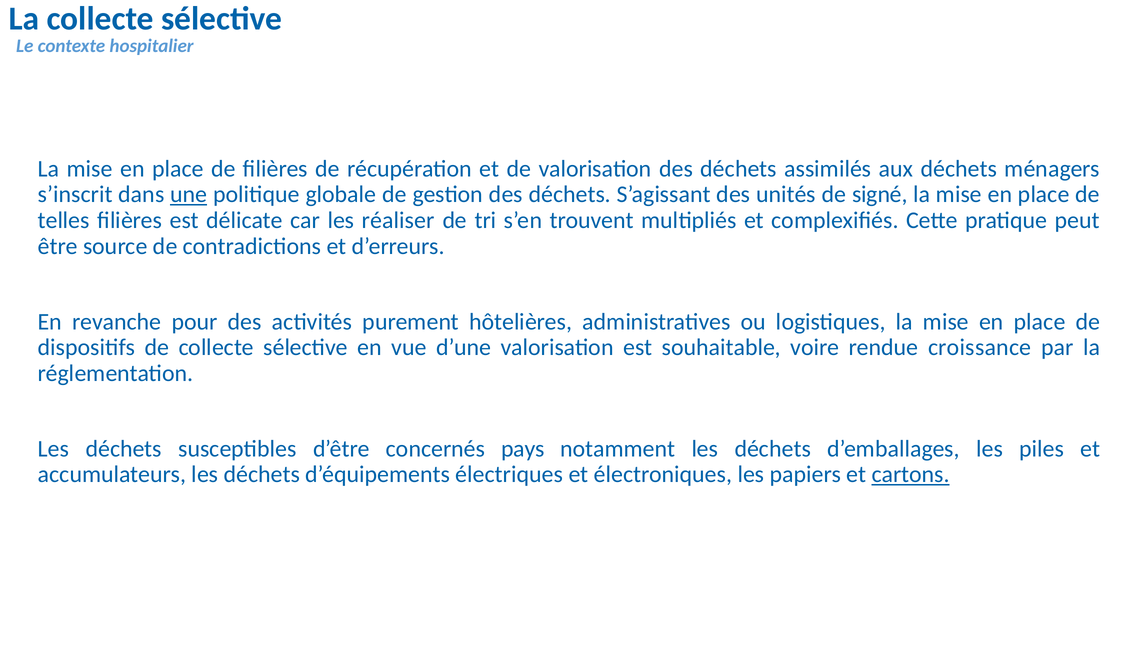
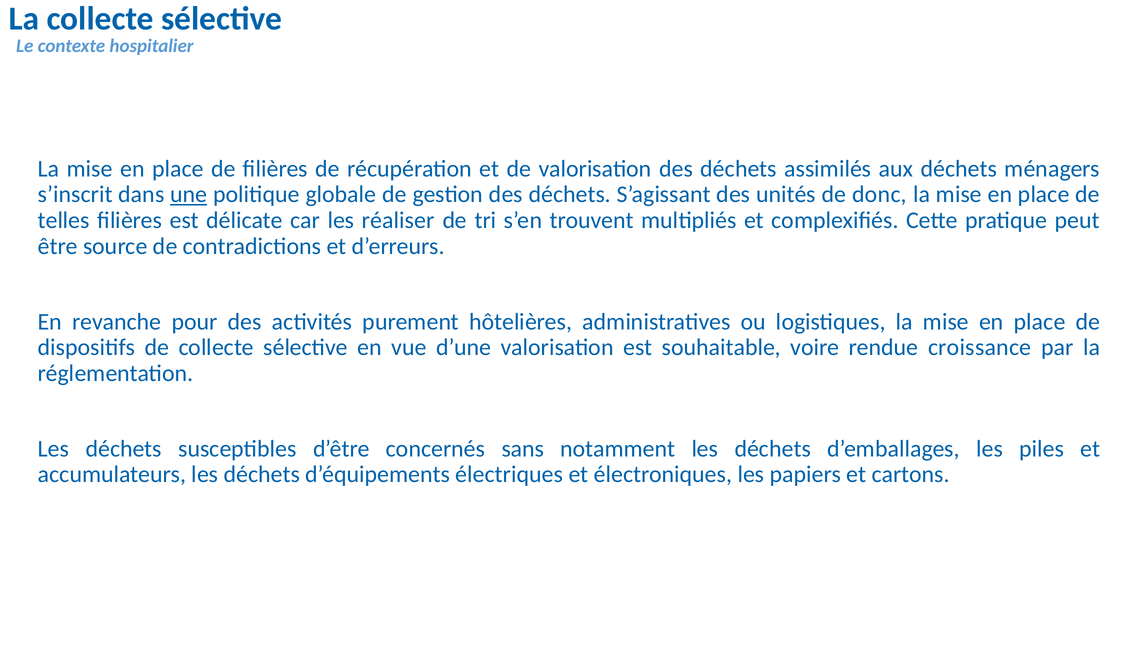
signé: signé -> donc
pays: pays -> sans
cartons underline: present -> none
